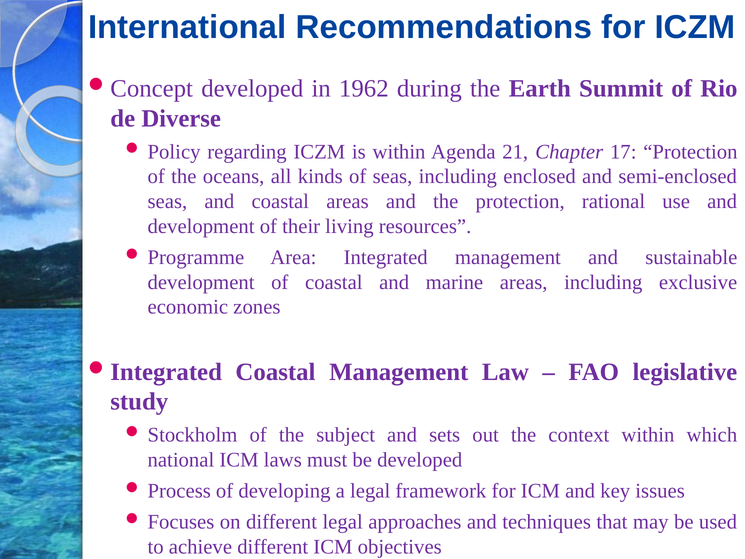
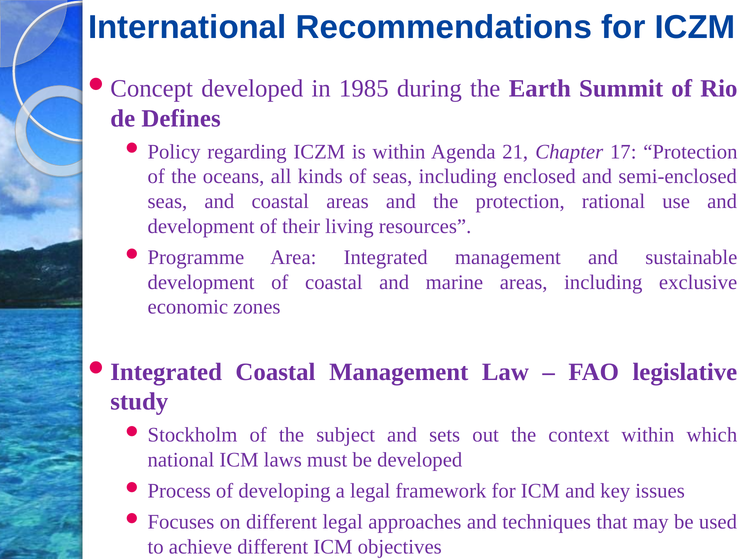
1962: 1962 -> 1985
Diverse: Diverse -> Defines
